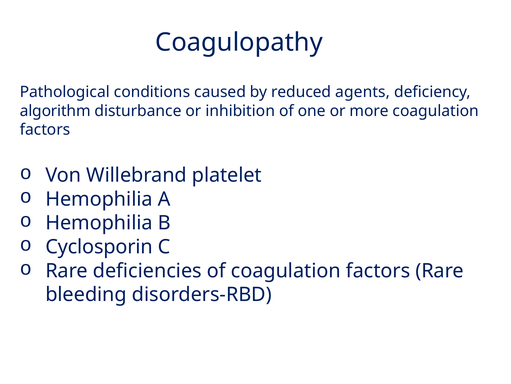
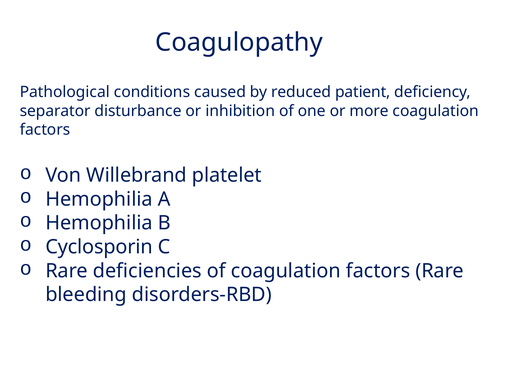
agents: agents -> patient
algorithm: algorithm -> separator
